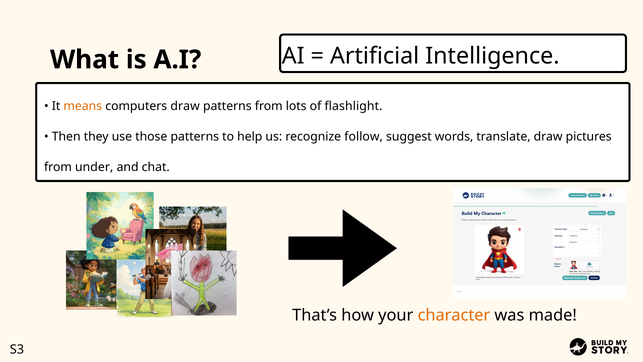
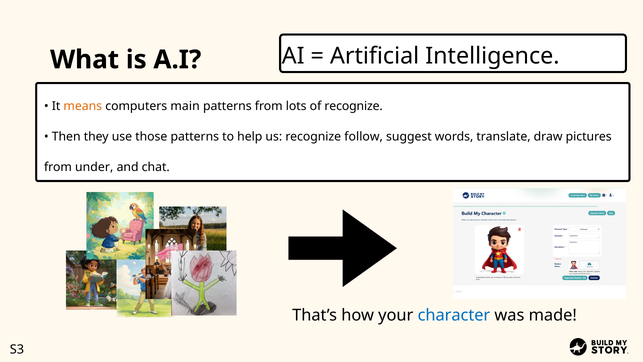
computers draw: draw -> main
of flashlight: flashlight -> recognize
character colour: orange -> blue
